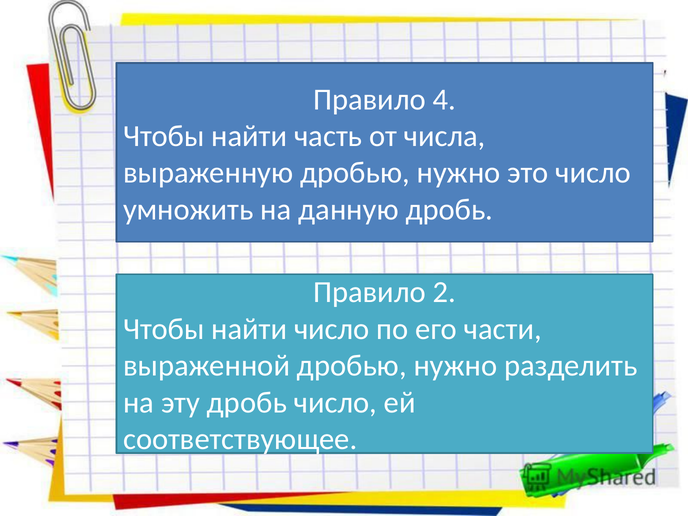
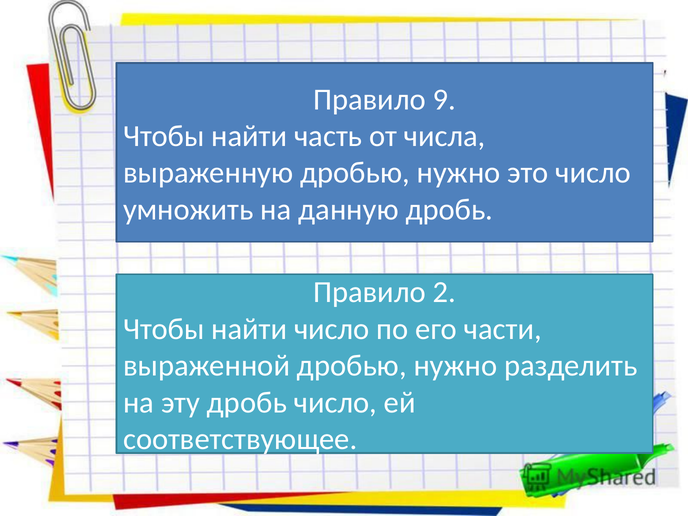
4: 4 -> 9
